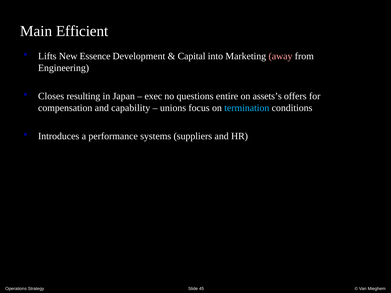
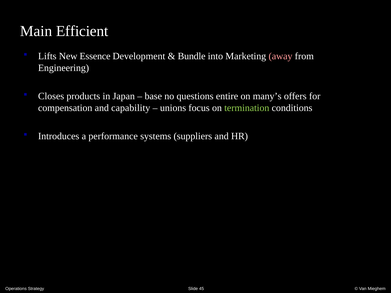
Capital: Capital -> Bundle
resulting: resulting -> products
exec: exec -> base
assets’s: assets’s -> many’s
termination colour: light blue -> light green
